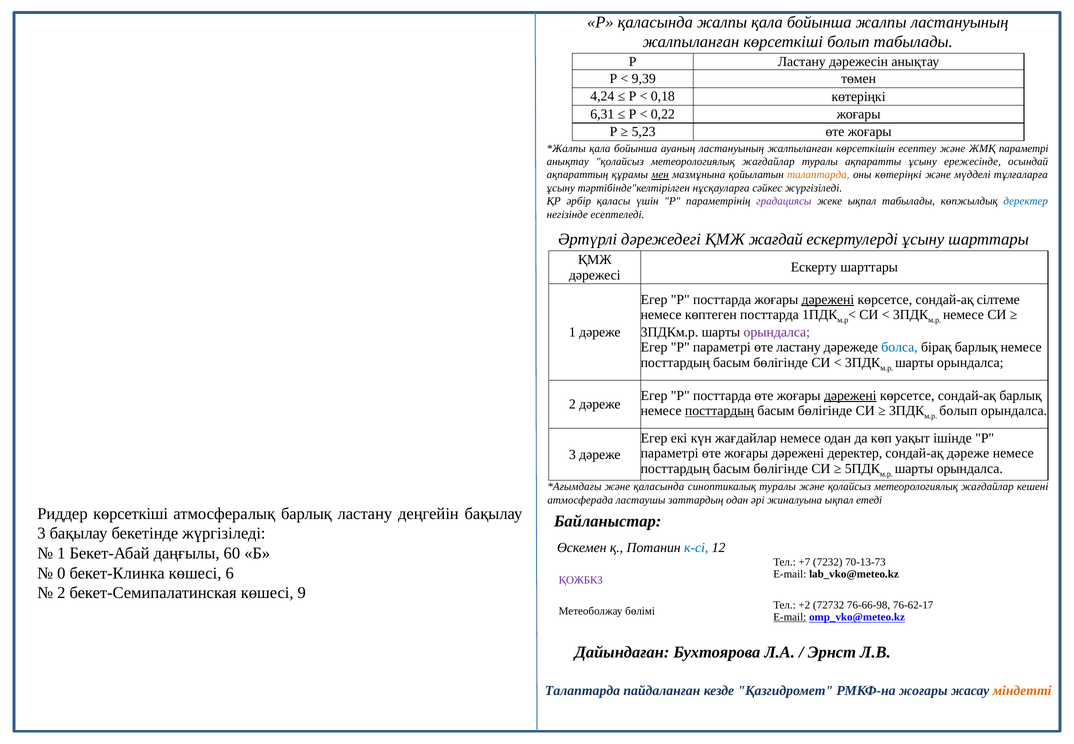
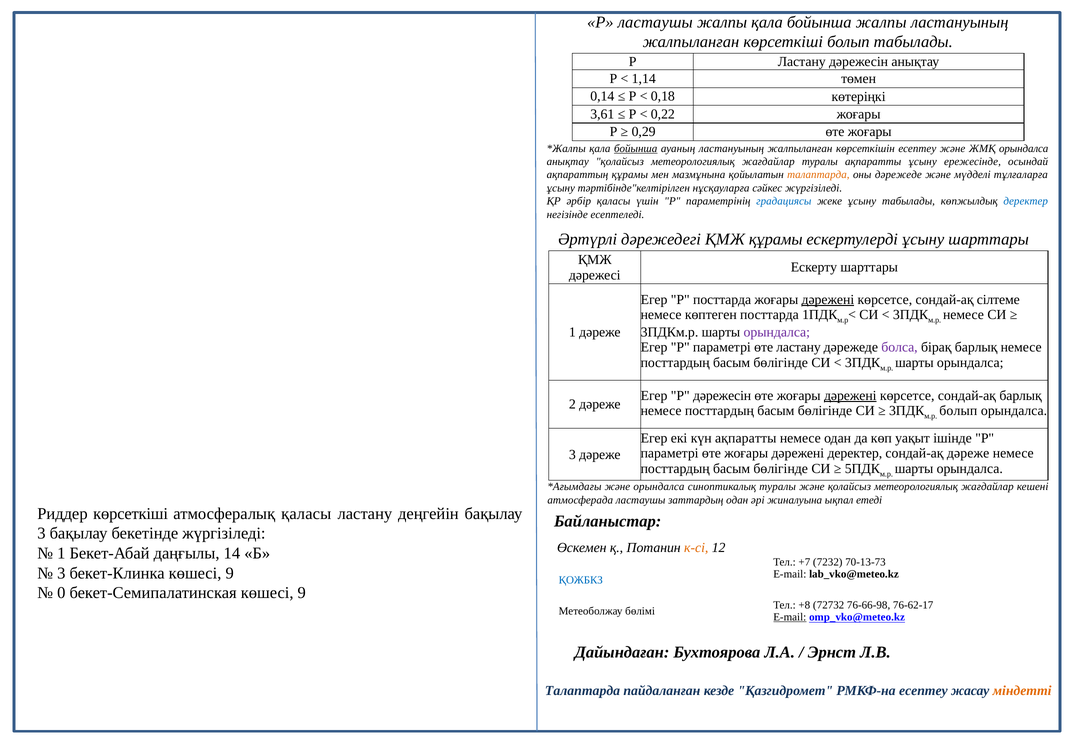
Р қаласында: қаласында -> ластаушы
9,39: 9,39 -> 1,14
4,24: 4,24 -> 0,14
6,31: 6,31 -> 3,61
5,23: 5,23 -> 0,29
бойынша at (636, 148) underline: none -> present
ЖМҚ параметрі: параметрі -> орындалса
мен underline: present -> none
оны көтеріңкі: көтеріңкі -> дәрежеде
градациясы colour: purple -> blue
жеке ықпал: ықпал -> ұсыну
ҚМЖ жағдай: жағдай -> құрамы
болса colour: blue -> purple
посттарда at (722, 395): посттарда -> дәрежесін
посттардың at (719, 411) underline: present -> none
күн жағдайлар: жағдайлар -> ақпаратты
және қаласында: қаласында -> орындалса
атмосфералық барлық: барлық -> қаласы
к-сі colour: blue -> orange
60: 60 -> 14
0 at (61, 573): 0 -> 3
бекет-Клинка көшесі 6: 6 -> 9
ҚОЖБКЗ colour: purple -> blue
2 at (61, 593): 2 -> 0
+2: +2 -> +8
РМКФ-на жоғары: жоғары -> есептеу
